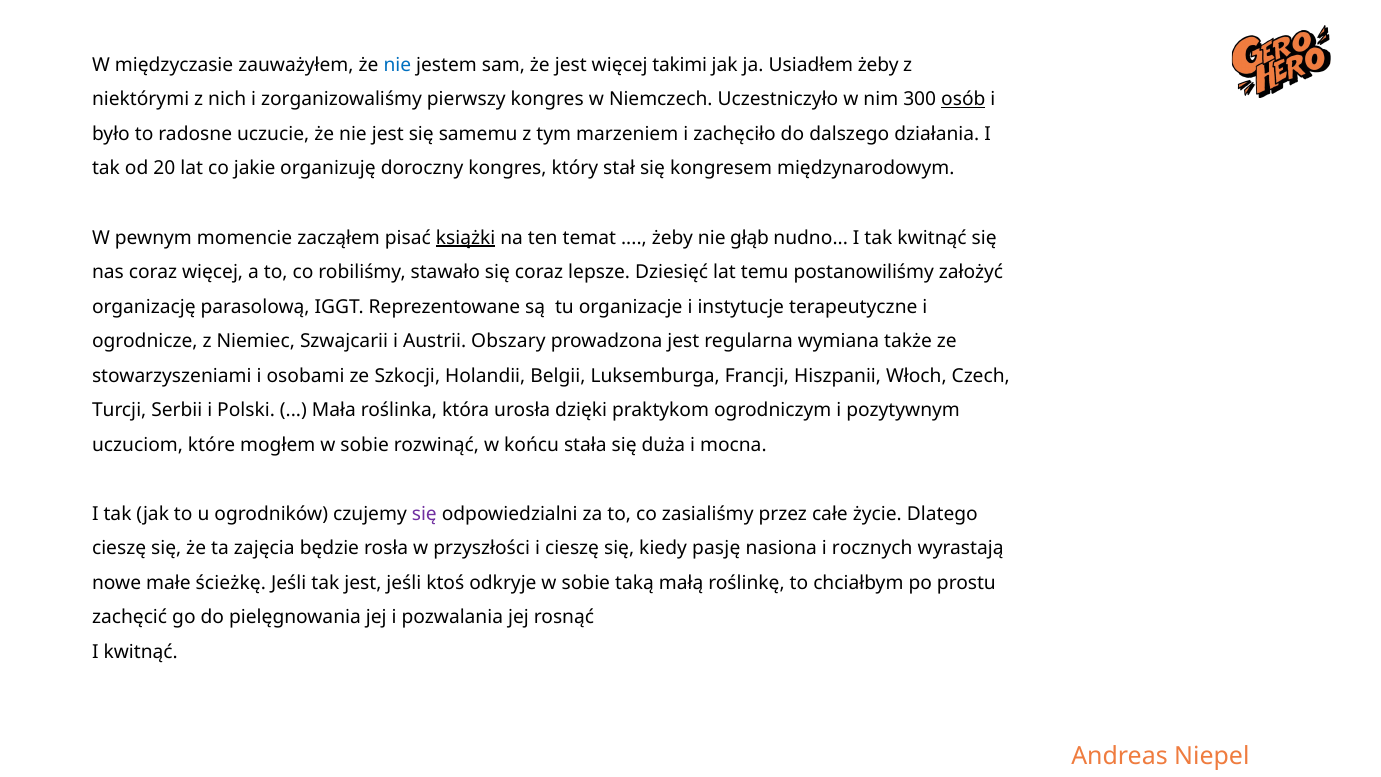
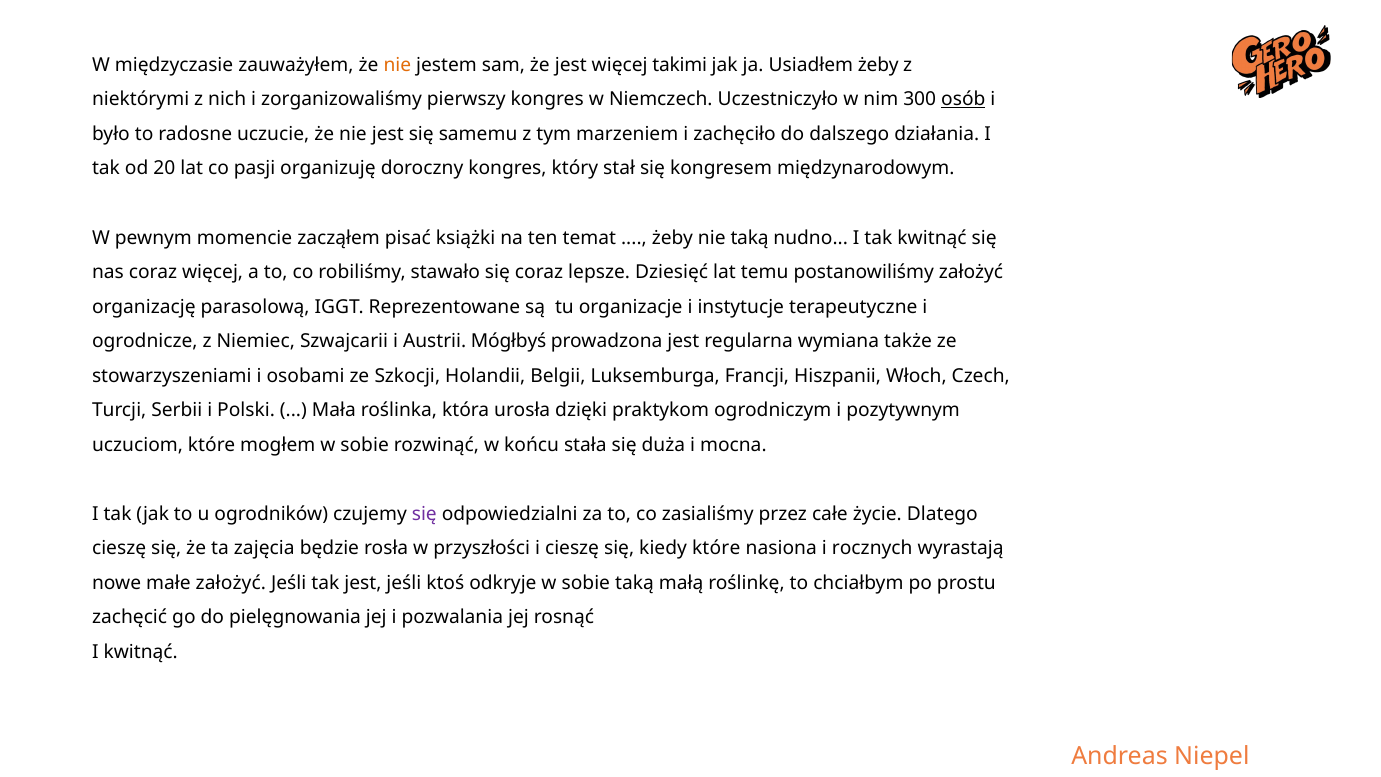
nie at (397, 65) colour: blue -> orange
jakie: jakie -> pasji
książki underline: present -> none
nie głąb: głąb -> taką
Obszary: Obszary -> Mógłbyś
kiedy pasję: pasję -> które
małe ścieżkę: ścieżkę -> założyć
